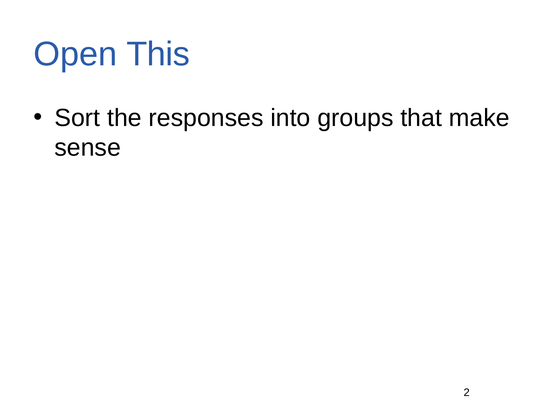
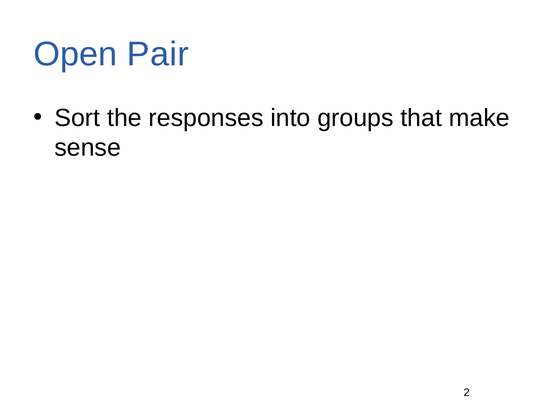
This: This -> Pair
